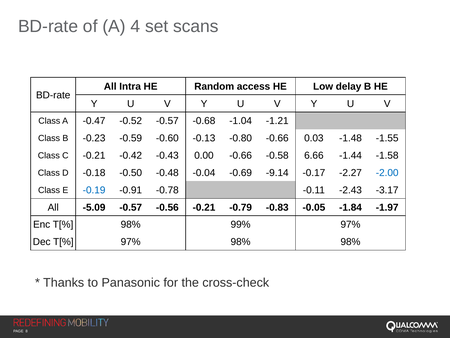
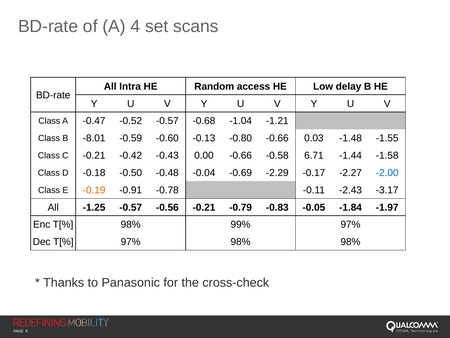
-0.23: -0.23 -> -8.01
6.66: 6.66 -> 6.71
-9.14: -9.14 -> -2.29
-0.19 colour: blue -> orange
-5.09: -5.09 -> -1.25
